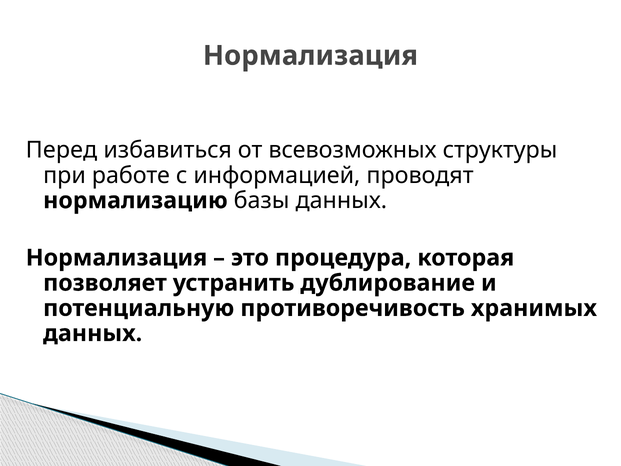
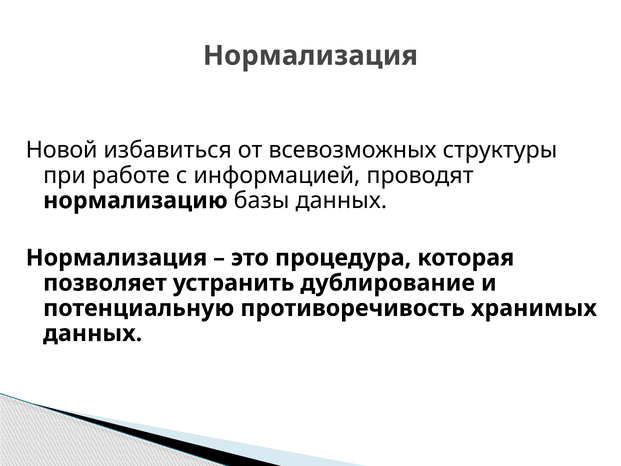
Перед: Перед -> Новой
